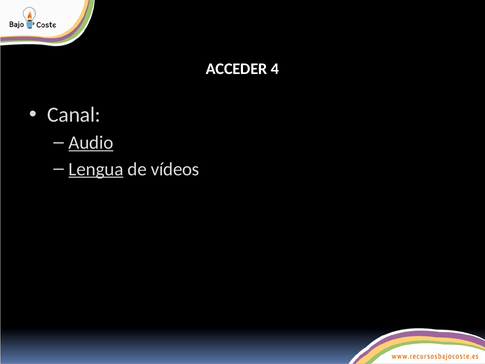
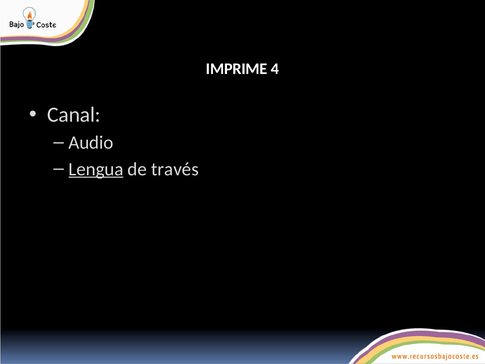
ACCEDER: ACCEDER -> IMPRIME
Audio underline: present -> none
vídeos: vídeos -> través
